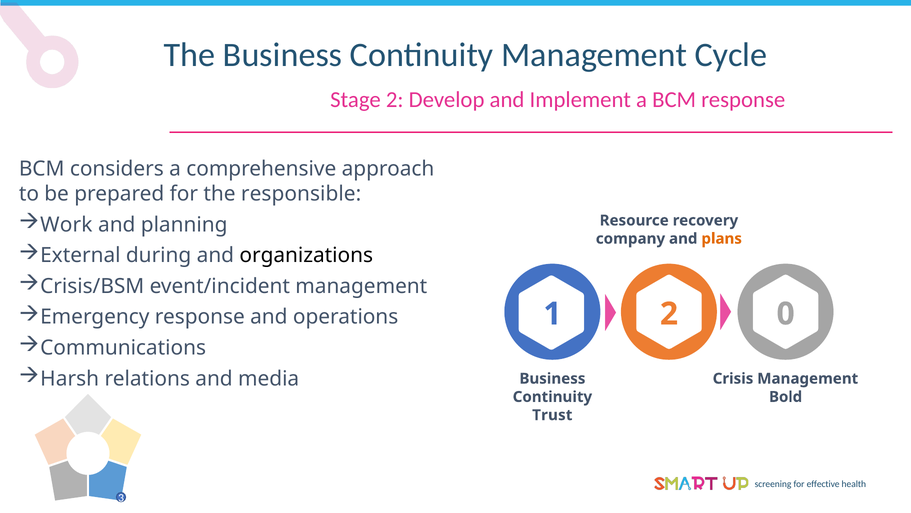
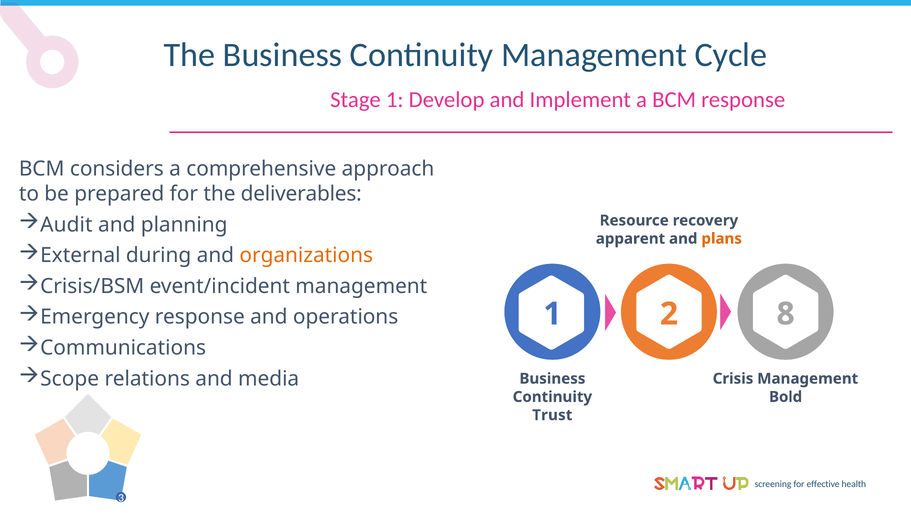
Stage 2: 2 -> 1
responsible: responsible -> deliverables
Work: Work -> Audit
company: company -> apparent
organizations colour: black -> orange
0: 0 -> 8
Harsh: Harsh -> Scope
